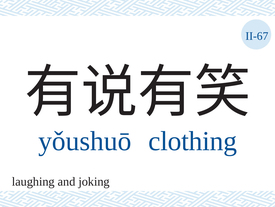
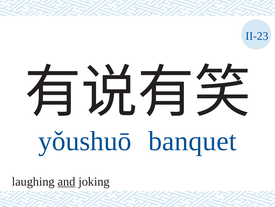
II-67: II-67 -> II-23
clothing: clothing -> banquet
and underline: none -> present
